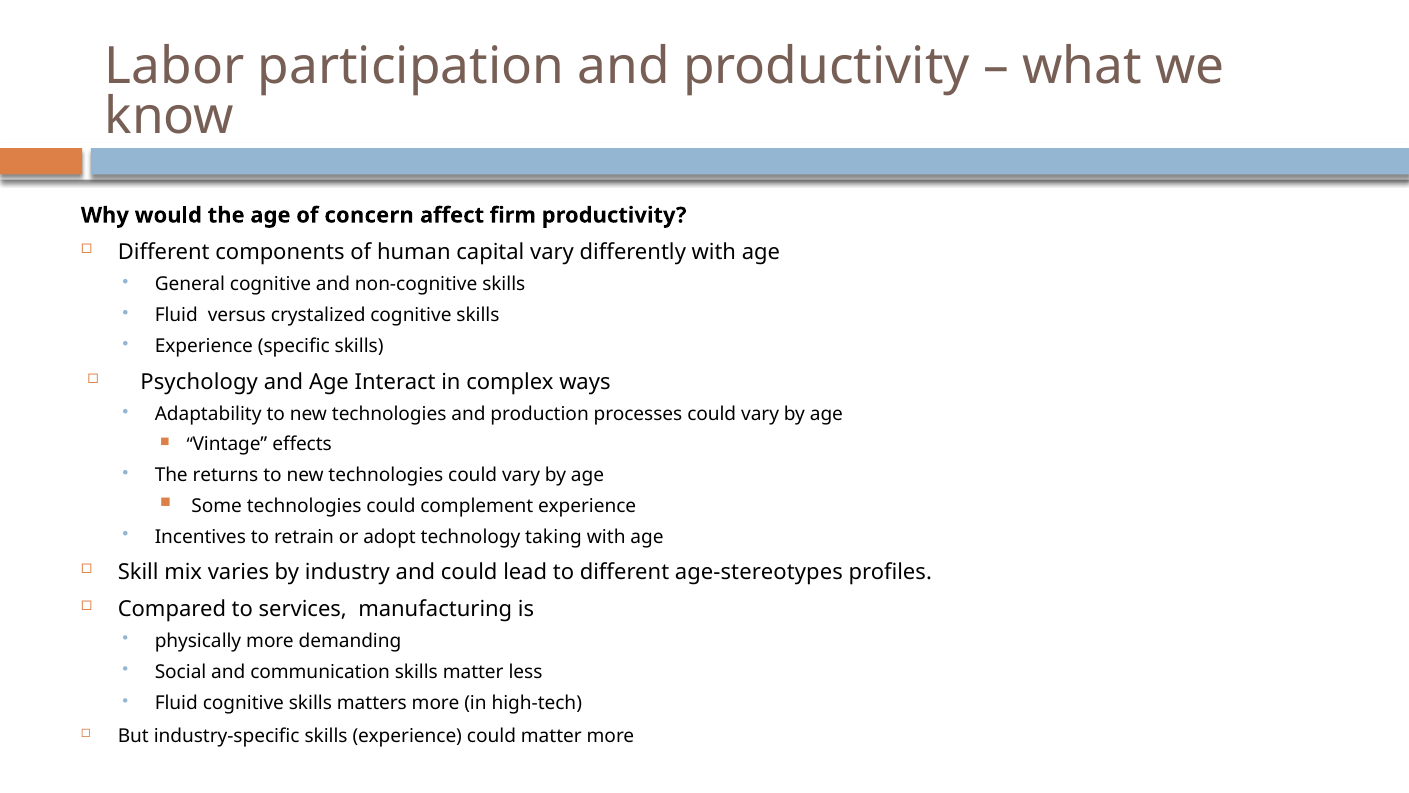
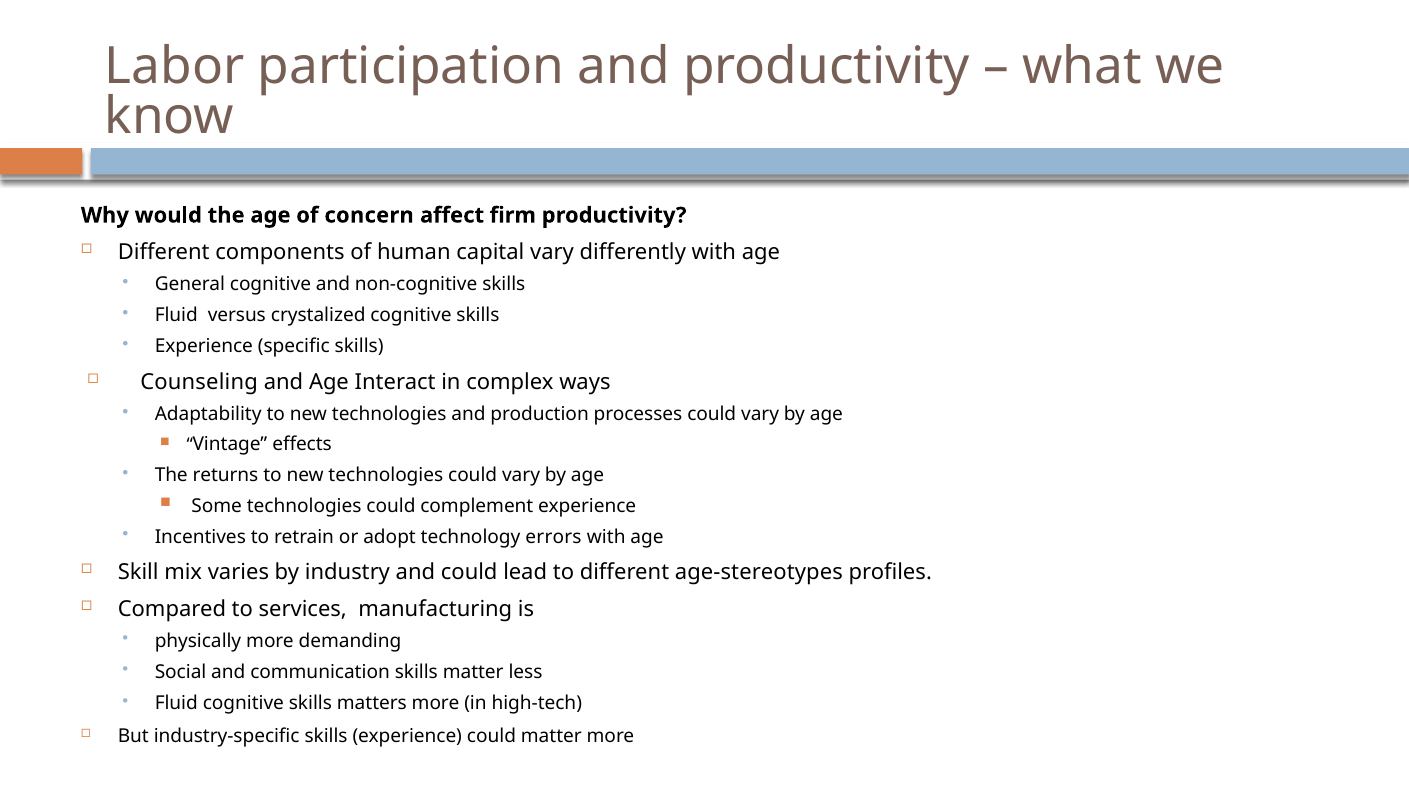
Psychology: Psychology -> Counseling
taking: taking -> errors
